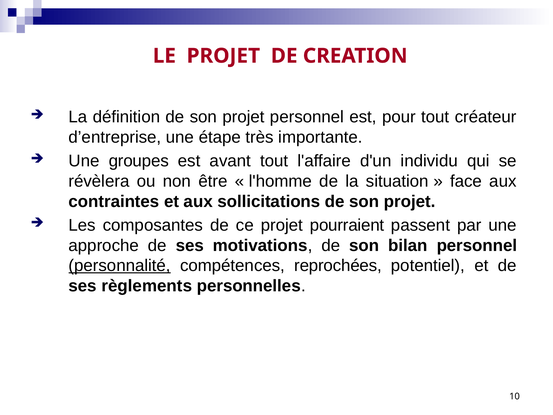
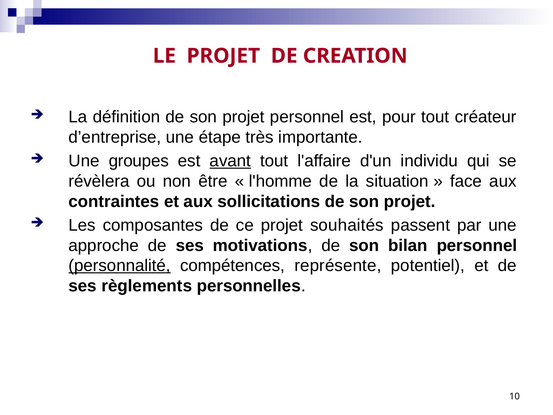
avant underline: none -> present
pourraient: pourraient -> souhaités
reprochées: reprochées -> représente
